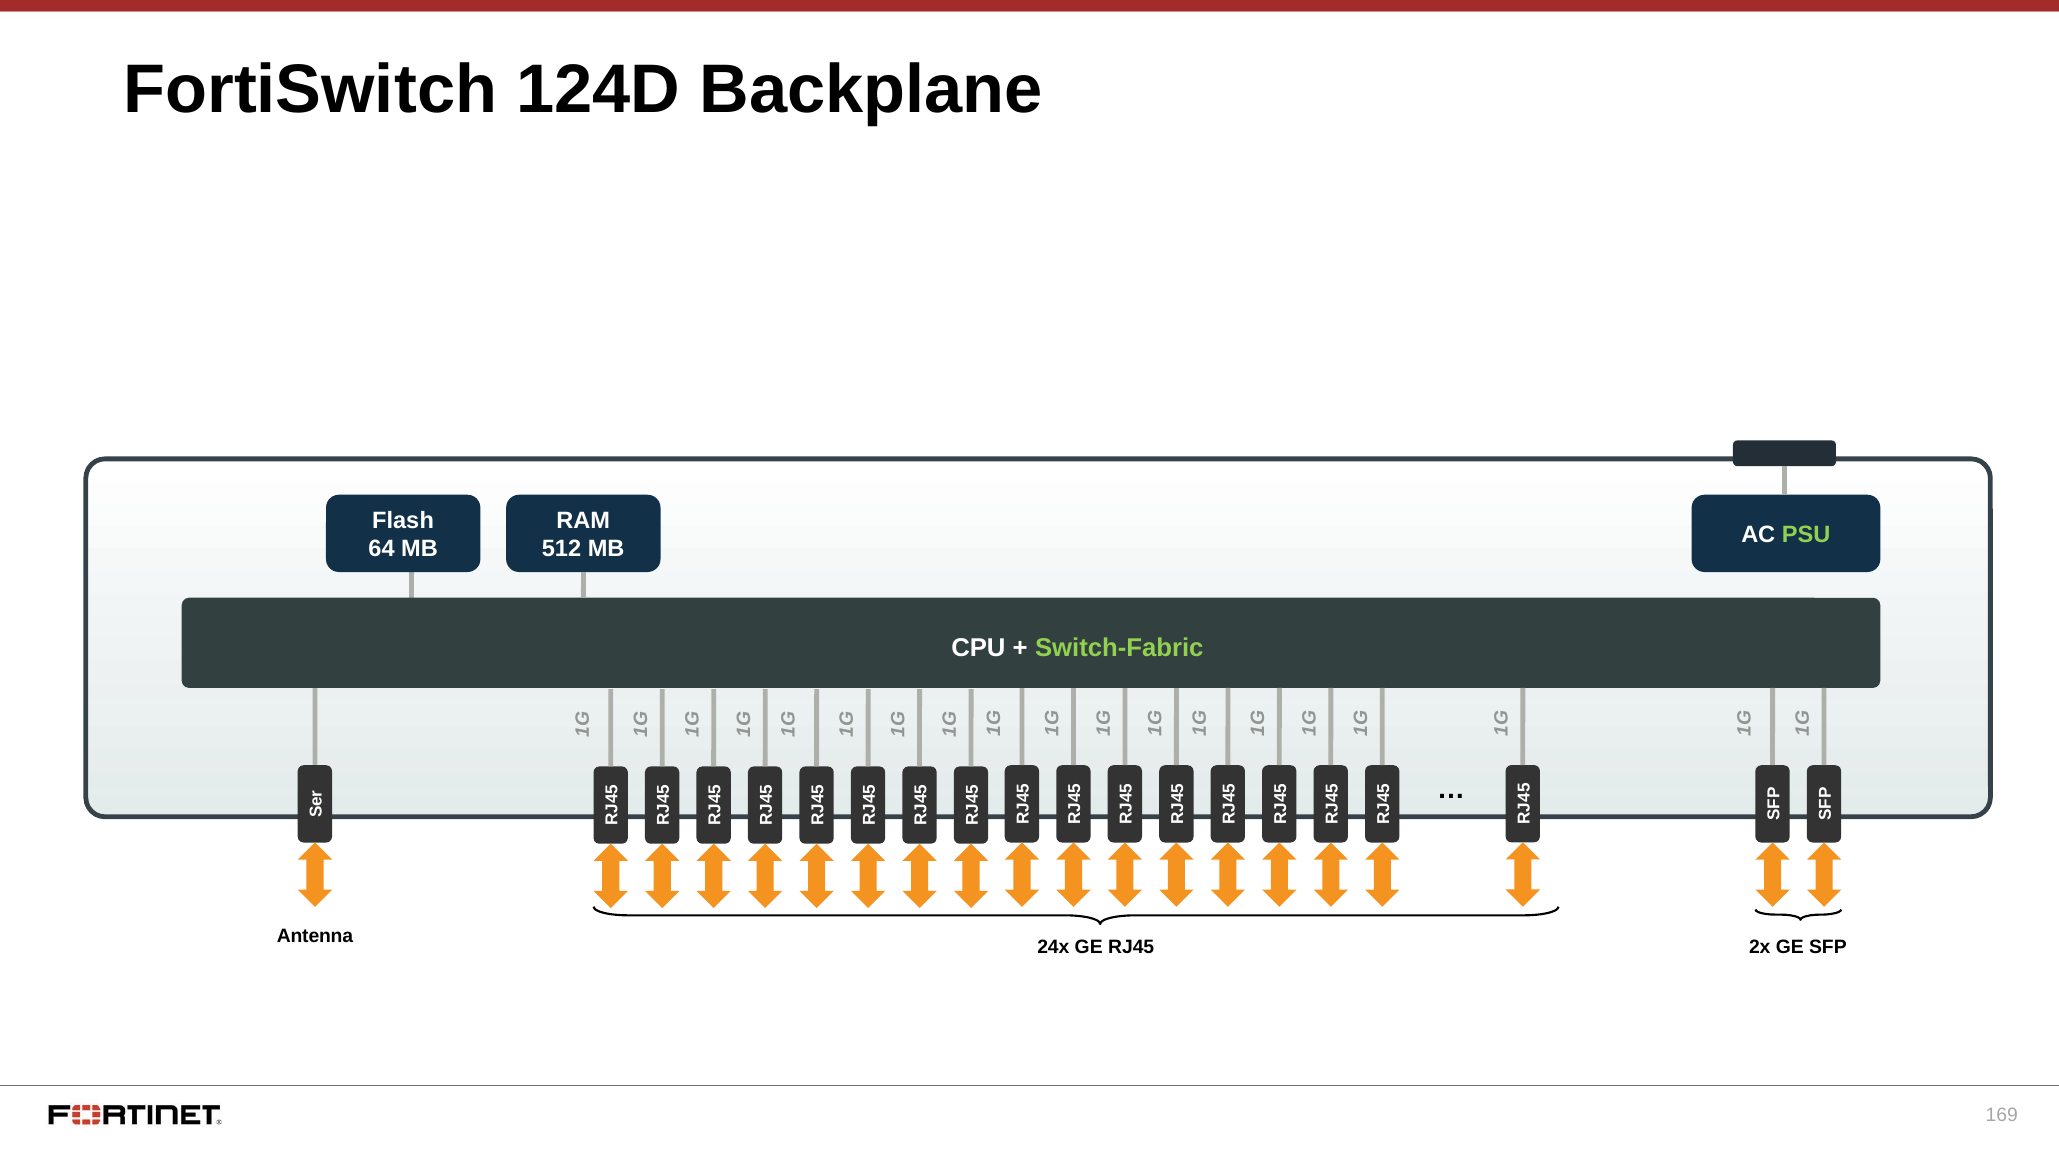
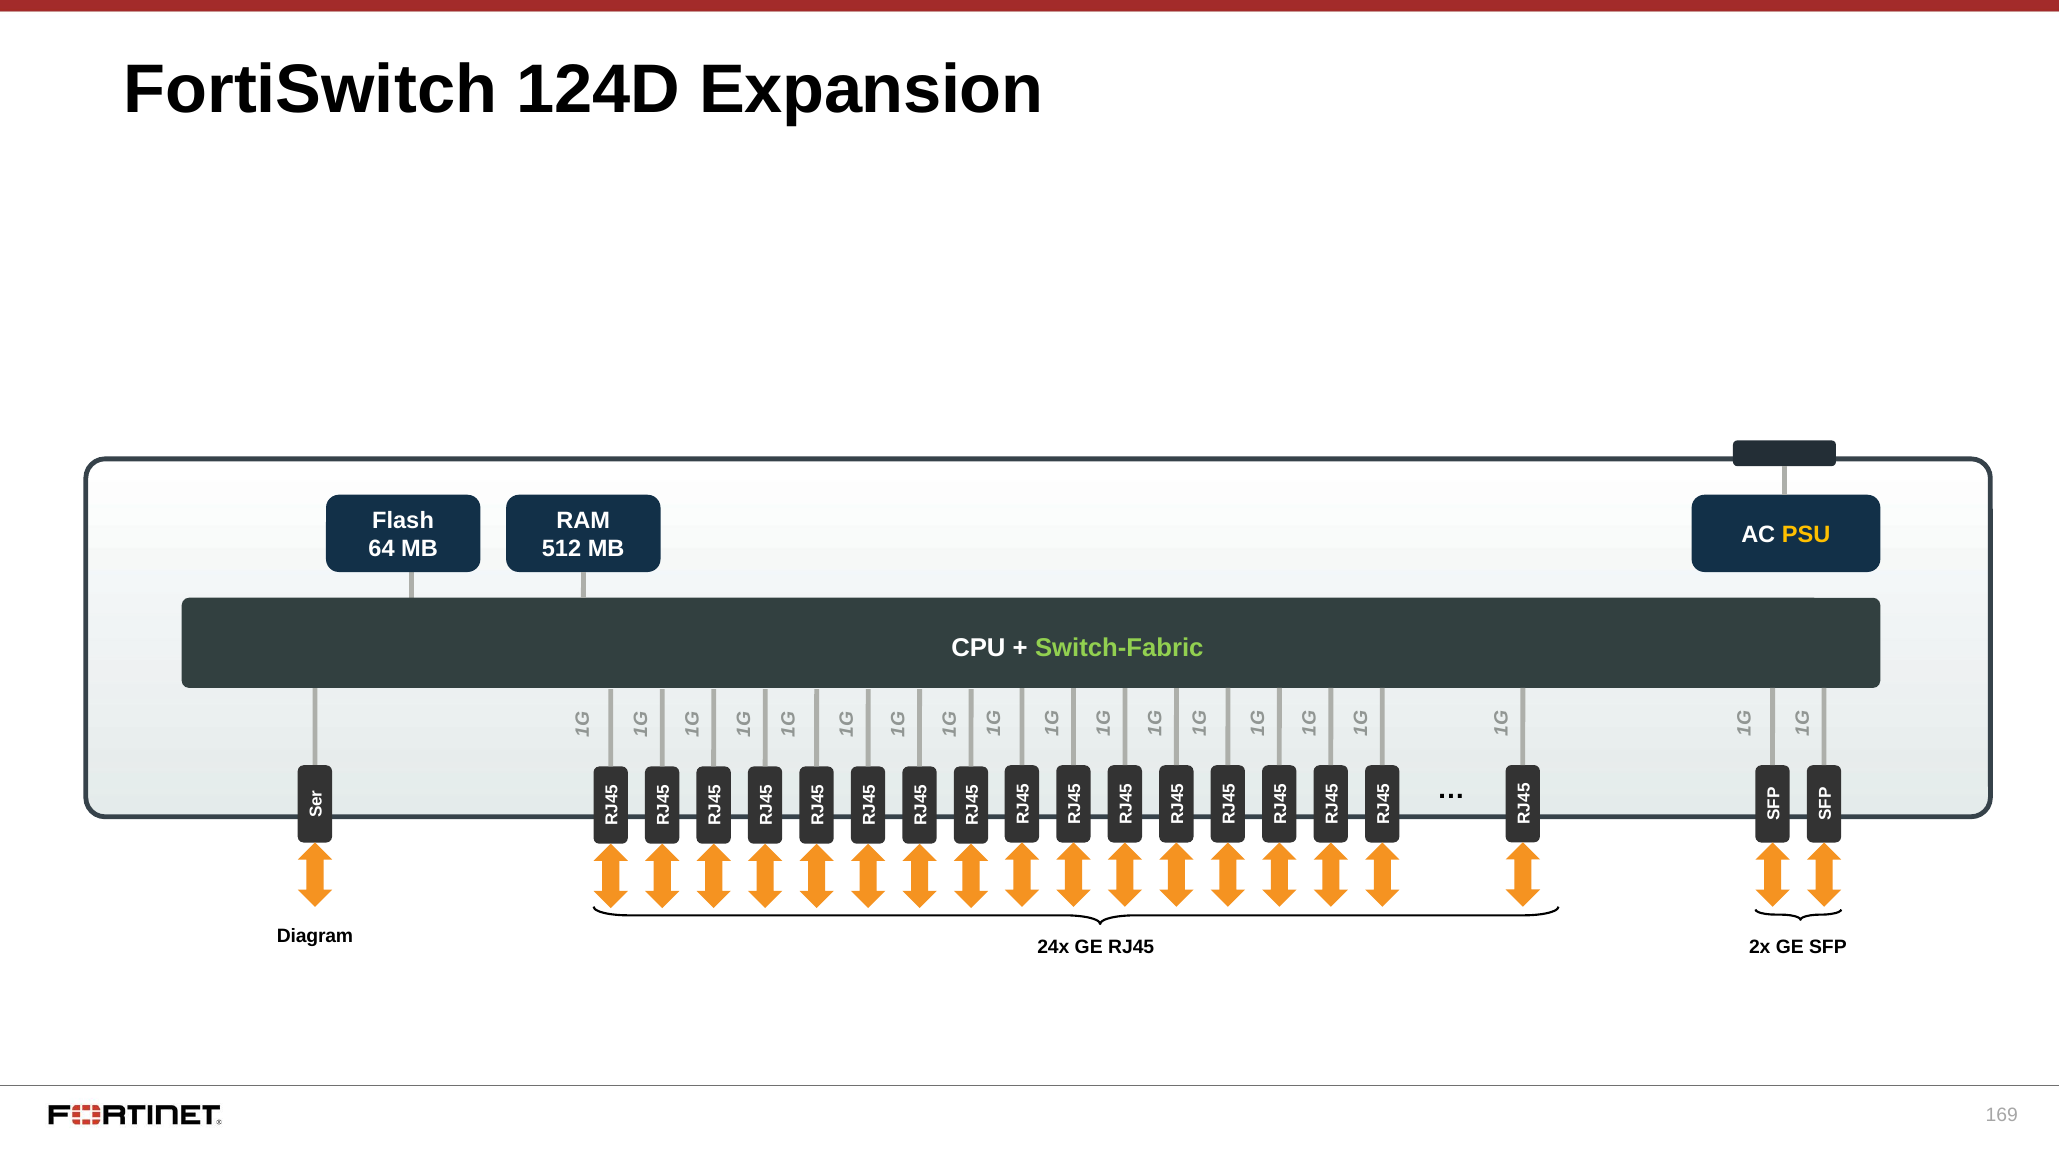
Backplane: Backplane -> Expansion
PSU colour: light green -> yellow
Antenna: Antenna -> Diagram
